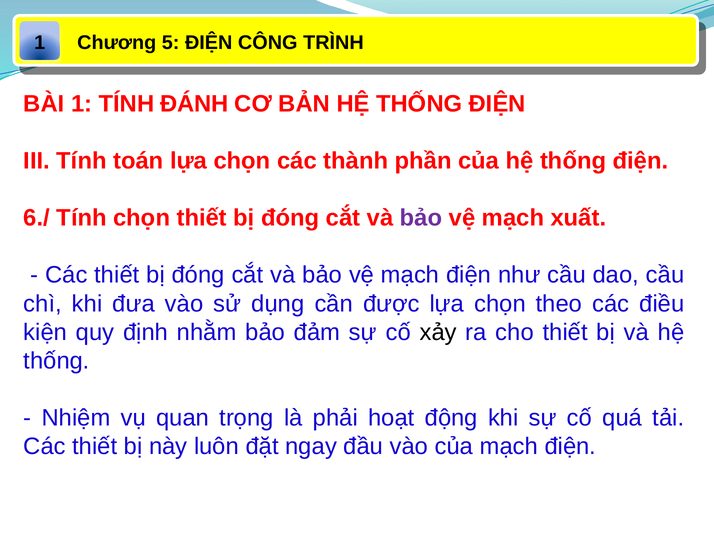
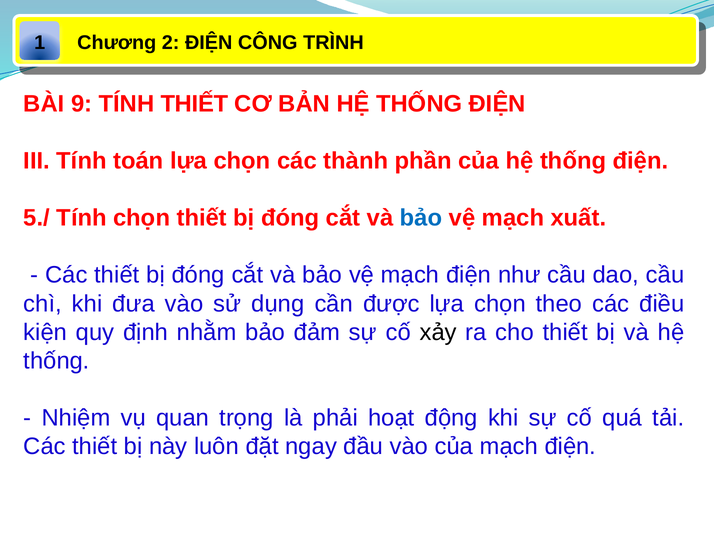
5: 5 -> 2
BÀI 1: 1 -> 9
TÍNH ĐÁNH: ĐÁNH -> THIẾT
6./: 6./ -> 5./
bảo at (421, 218) colour: purple -> blue
